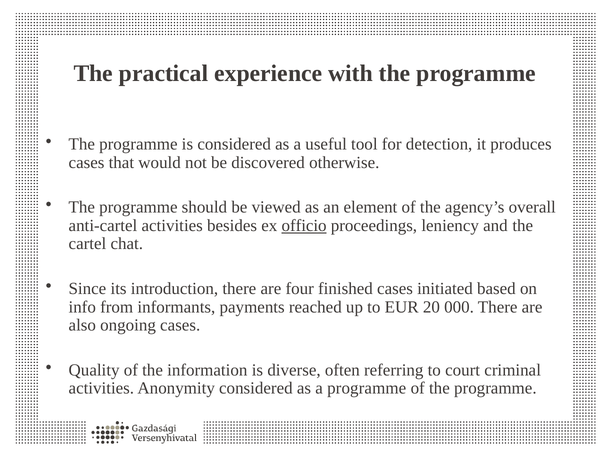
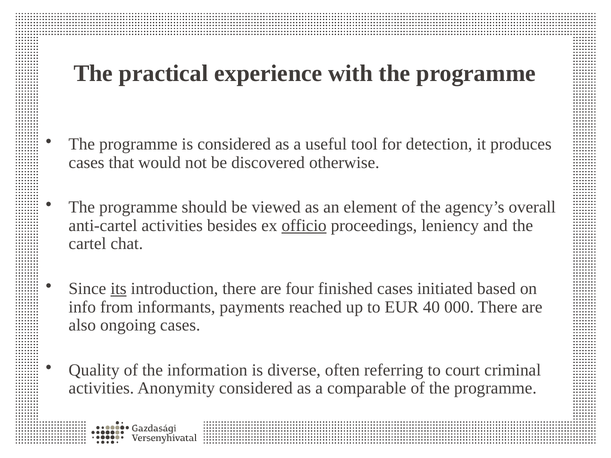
its underline: none -> present
20: 20 -> 40
a programme: programme -> comparable
